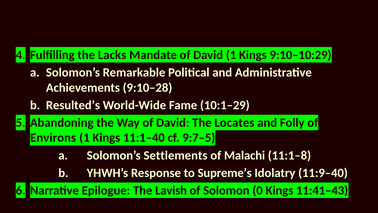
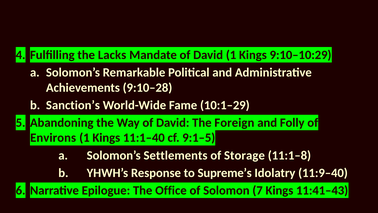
Resulted’s: Resulted’s -> Sanction’s
Locates: Locates -> Foreign
9:7–5: 9:7–5 -> 9:1–5
Malachi: Malachi -> Storage
Lavish: Lavish -> Office
0: 0 -> 7
